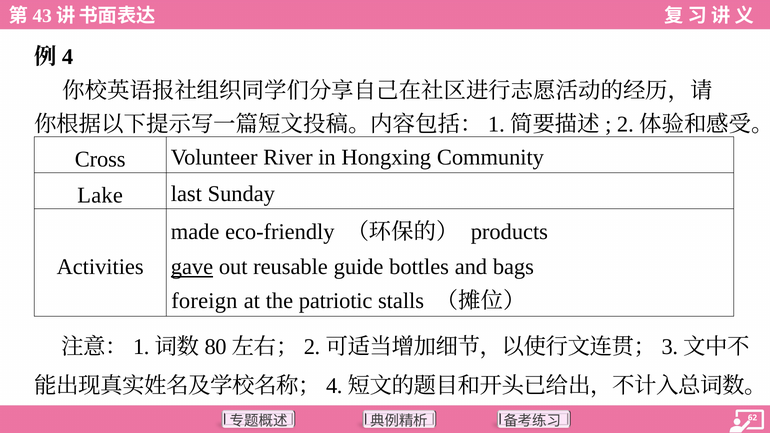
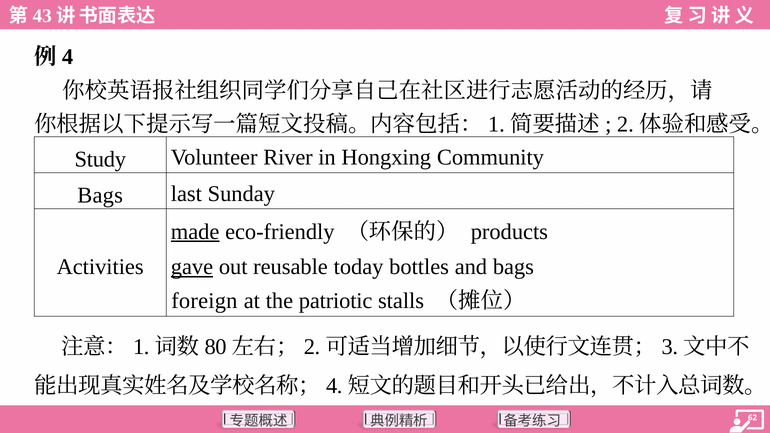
Cross: Cross -> Study
Lake at (100, 195): Lake -> Bags
made underline: none -> present
guide: guide -> today
